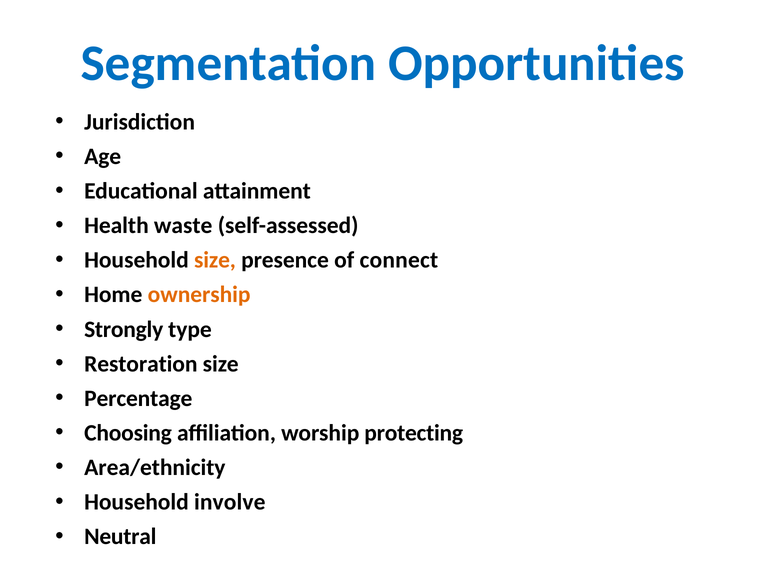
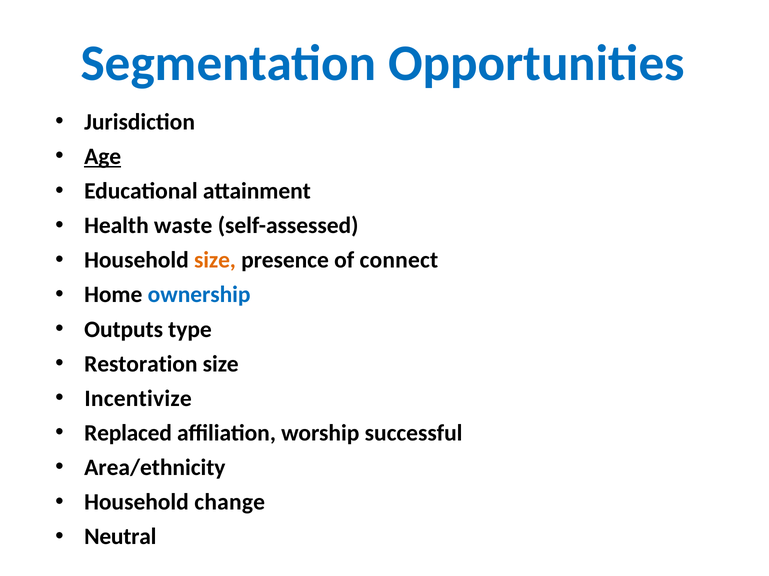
Age underline: none -> present
ownership colour: orange -> blue
Strongly: Strongly -> Outputs
Percentage: Percentage -> Incentivize
Choosing: Choosing -> Replaced
protecting: protecting -> successful
involve: involve -> change
